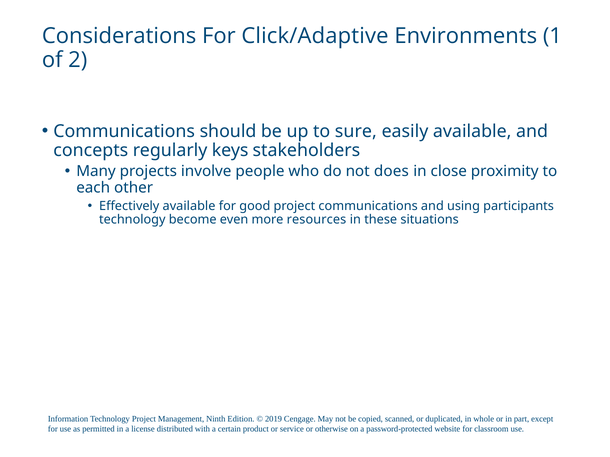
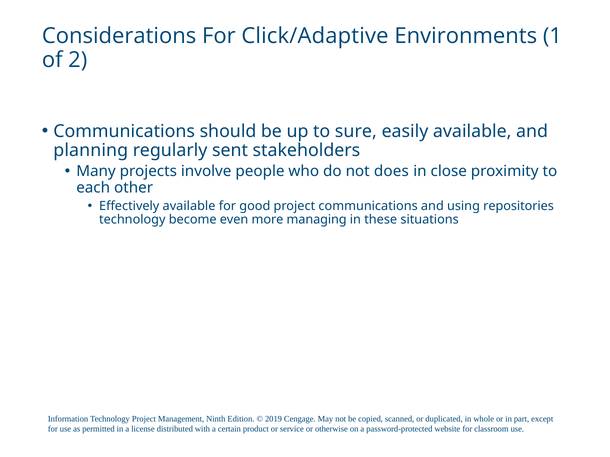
concepts: concepts -> planning
keys: keys -> sent
participants: participants -> repositories
resources: resources -> managing
